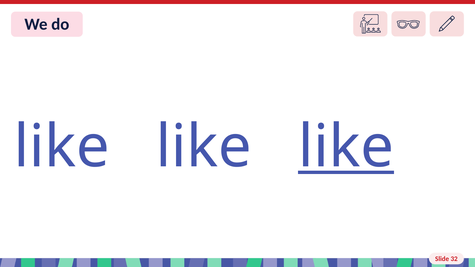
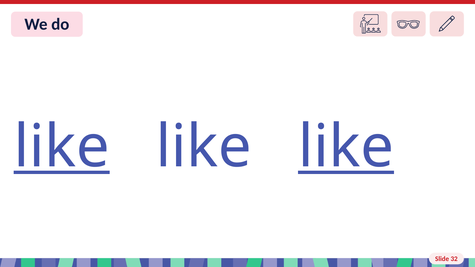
like at (62, 147) underline: none -> present
